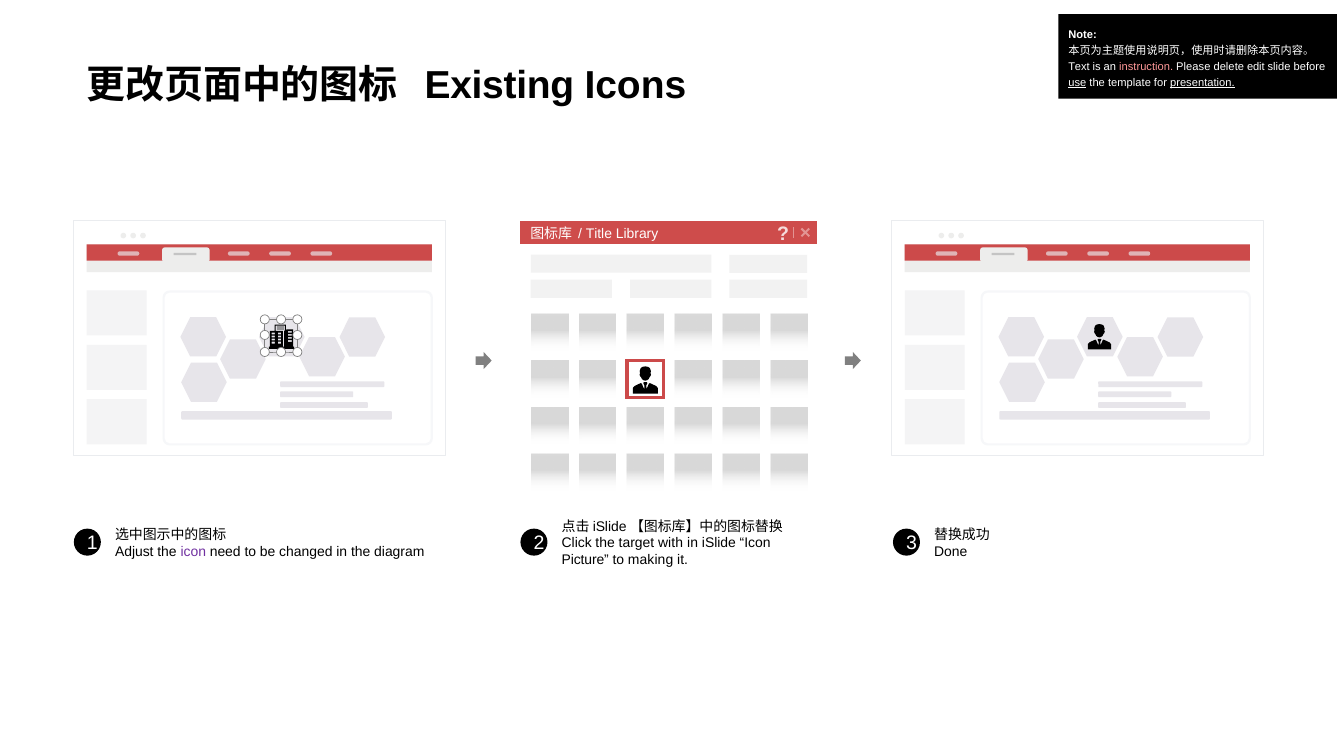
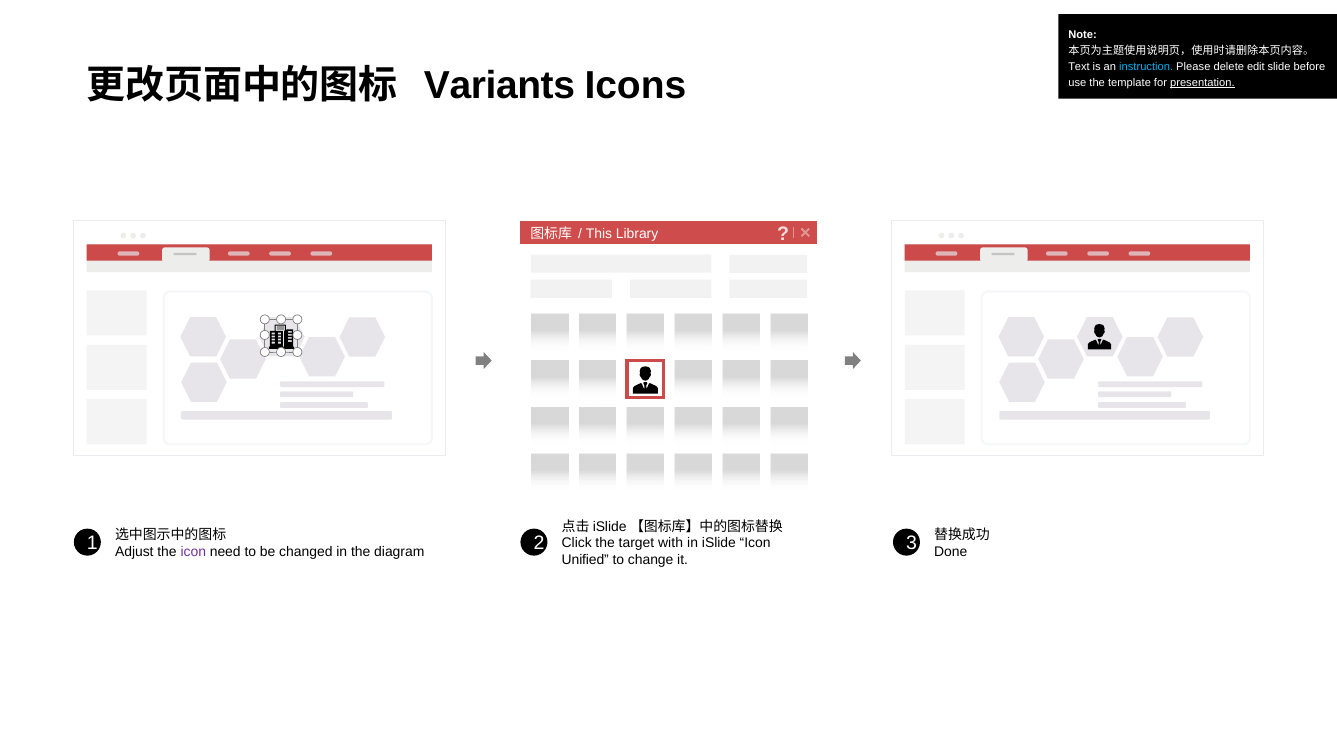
instruction colour: pink -> light blue
Existing: Existing -> Variants
use underline: present -> none
Title: Title -> This
Picture: Picture -> Unified
making: making -> change
